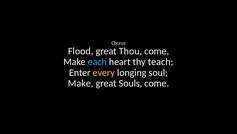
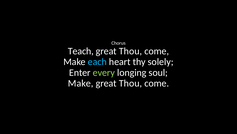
Flood: Flood -> Teach
teach: teach -> solely
every colour: yellow -> light green
Souls at (131, 83): Souls -> Thou
